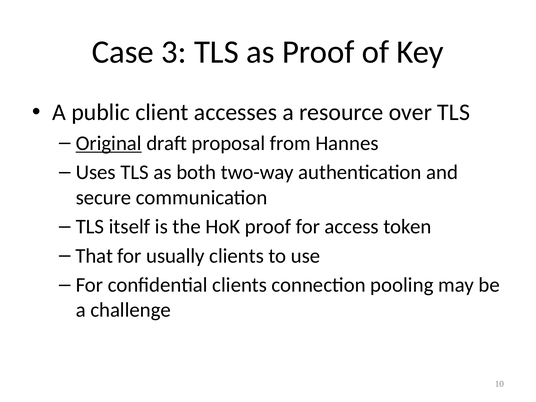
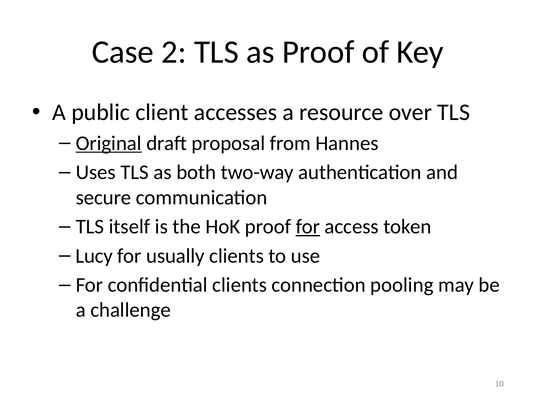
3: 3 -> 2
for at (308, 227) underline: none -> present
That: That -> Lucy
